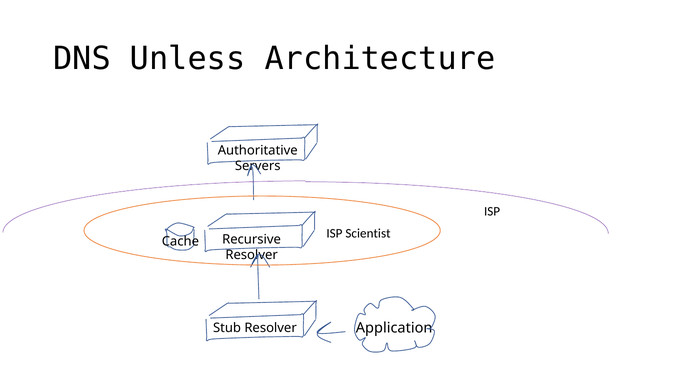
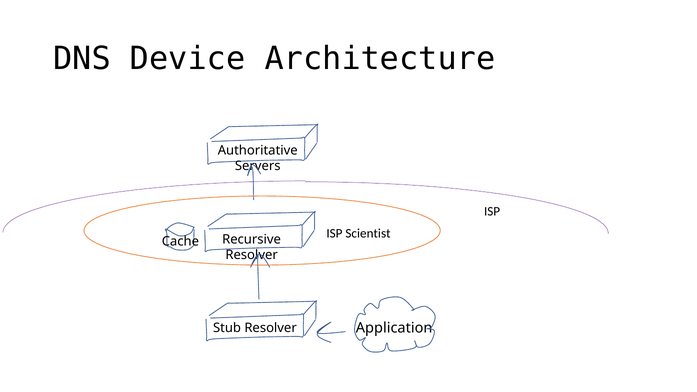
Unless: Unless -> Device
